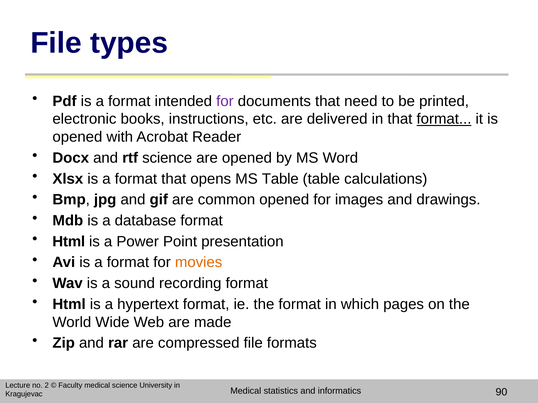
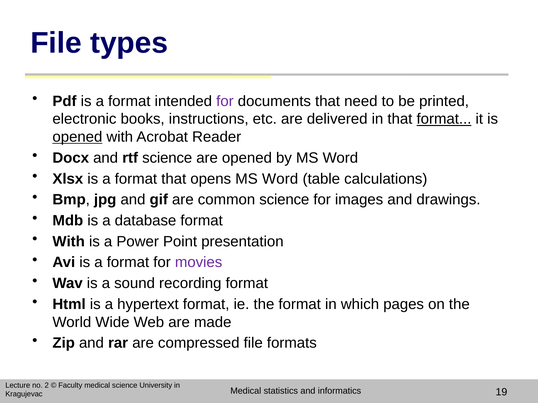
opened at (77, 137) underline: none -> present
opens MS Table: Table -> Word
common opened: opened -> science
Html at (69, 242): Html -> With
movies colour: orange -> purple
90: 90 -> 19
